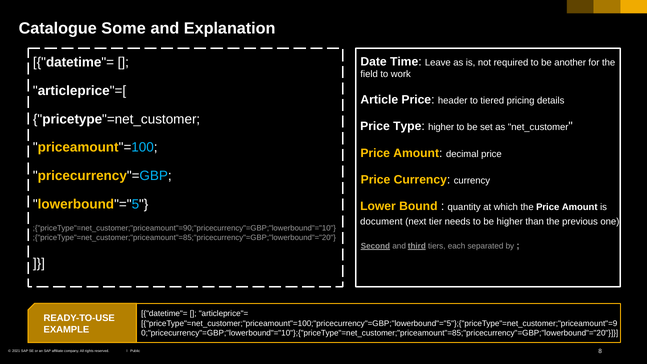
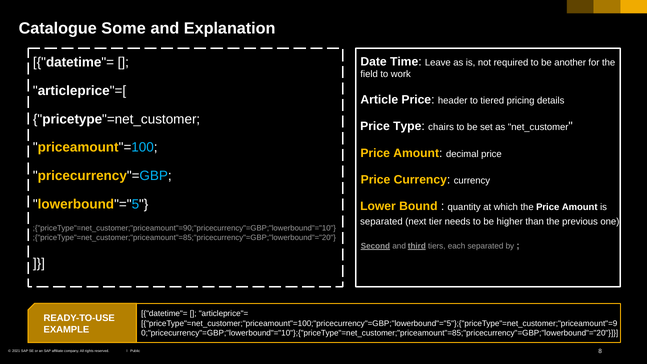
higher at (441, 127): higher -> chairs
document at (381, 222): document -> separated
